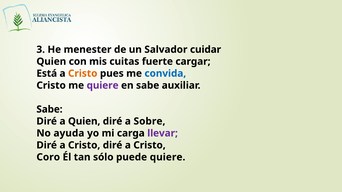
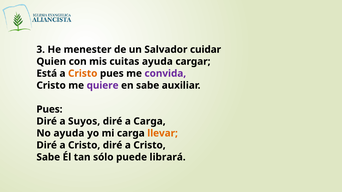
cuitas fuerte: fuerte -> ayuda
convida colour: blue -> purple
Sabe at (49, 109): Sabe -> Pues
a Quien: Quien -> Suyos
a Sobre: Sobre -> Carga
llevar colour: purple -> orange
Coro at (48, 157): Coro -> Sabe
puede quiere: quiere -> librará
